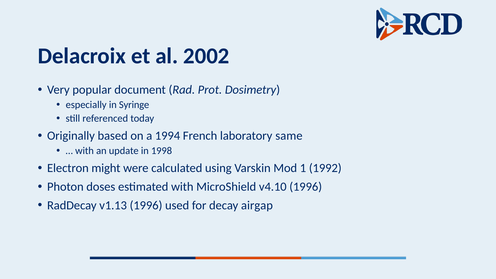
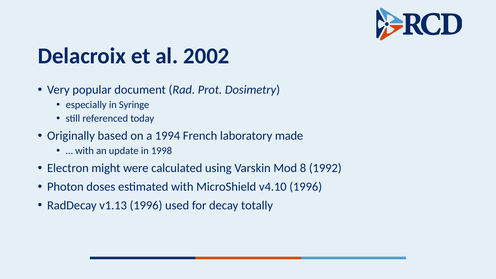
same: same -> made
1: 1 -> 8
airgap: airgap -> totally
